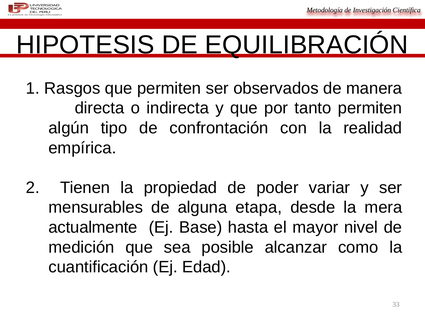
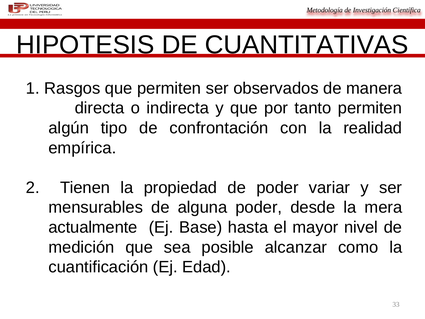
EQUILIBRACIÓN: EQUILIBRACIÓN -> CUANTITATIVAS
alguna etapa: etapa -> poder
